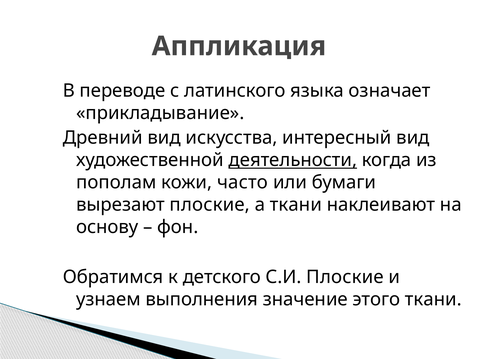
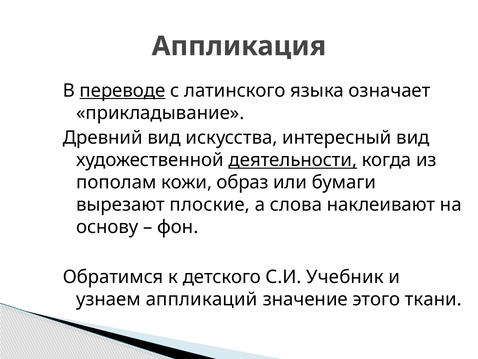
переводе underline: none -> present
часто: часто -> образ
а ткани: ткани -> слова
С.И Плоские: Плоские -> Учебник
выполнения: выполнения -> аппликаций
